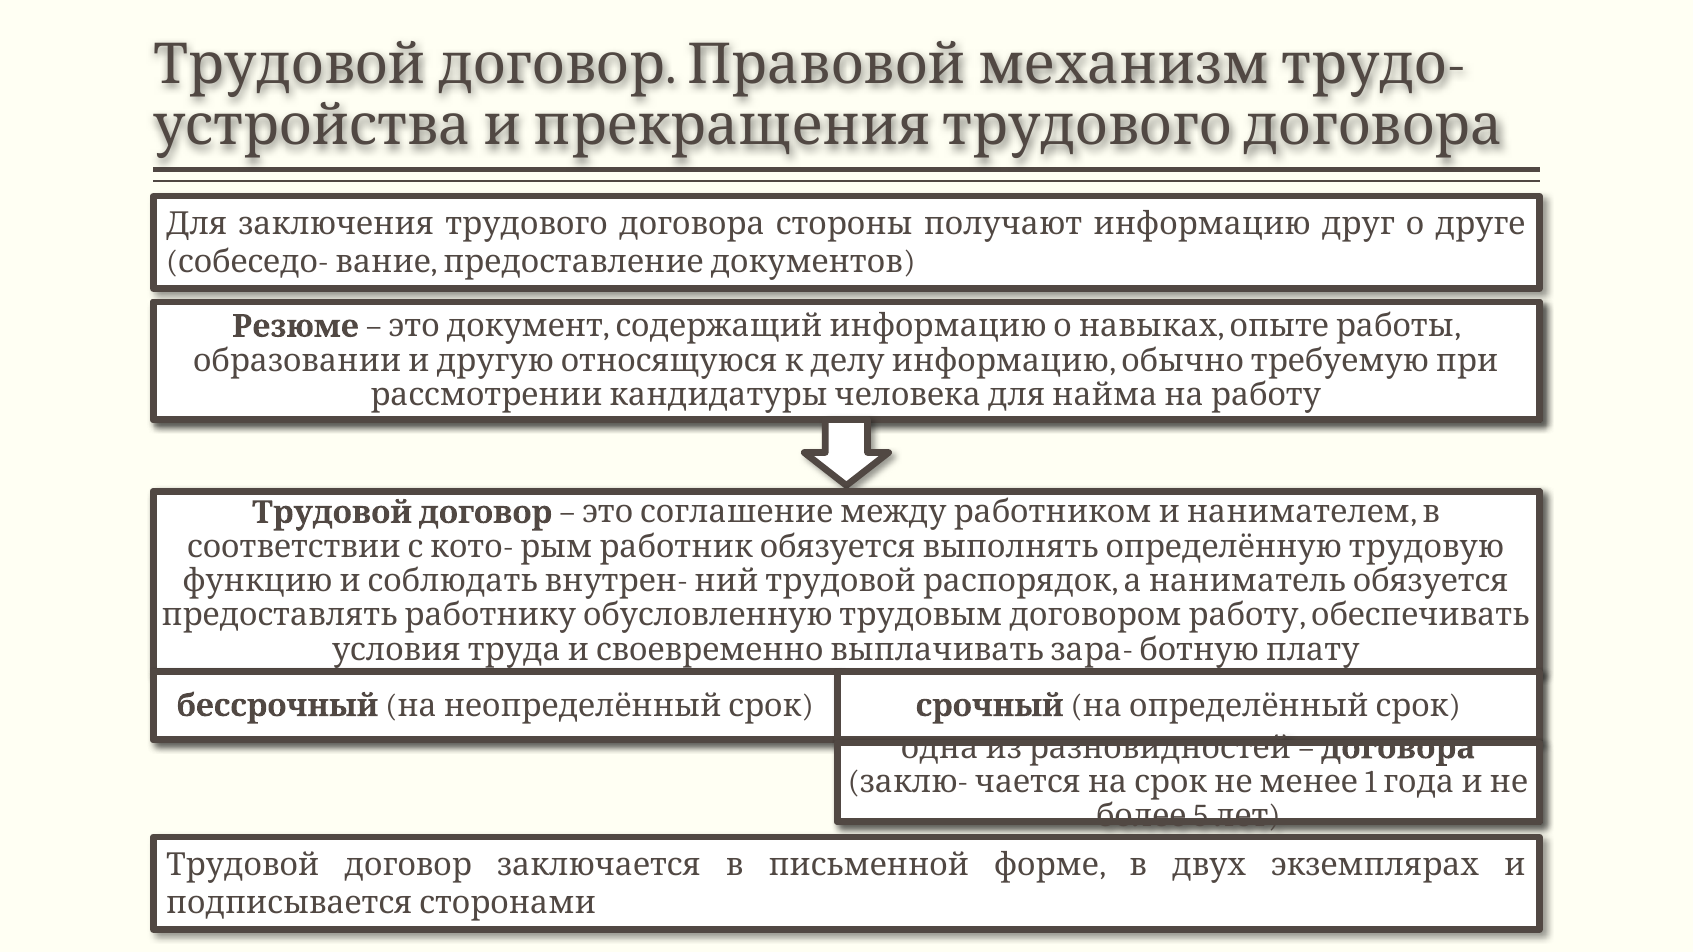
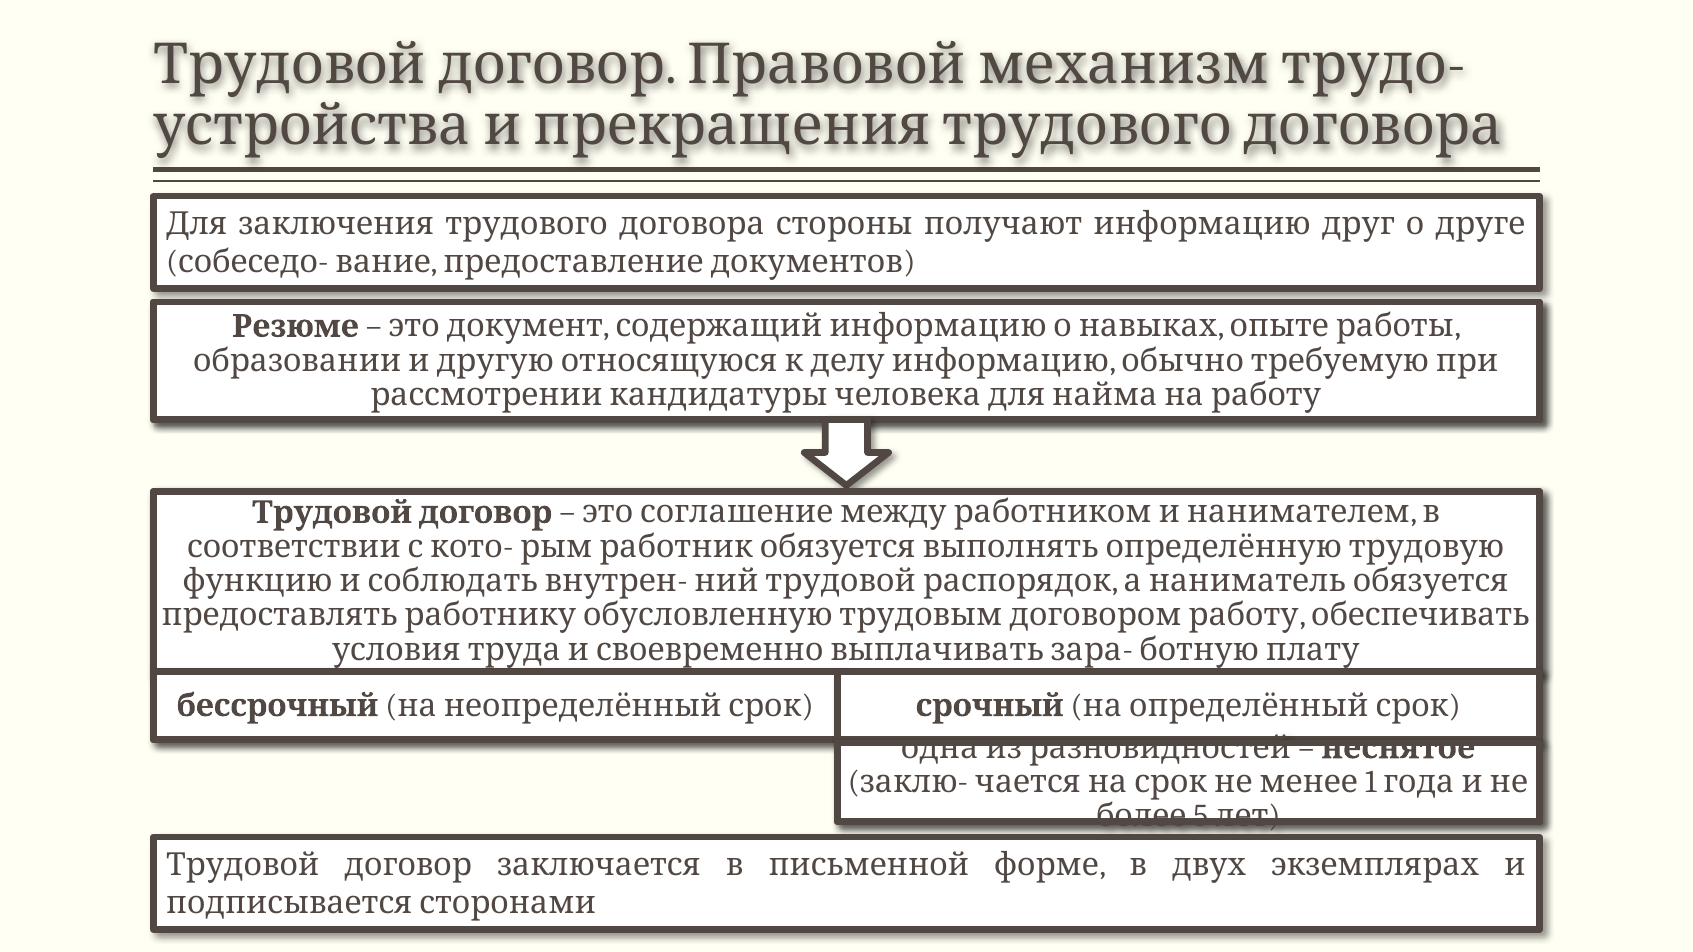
договора at (1398, 748): договора -> неснятое
